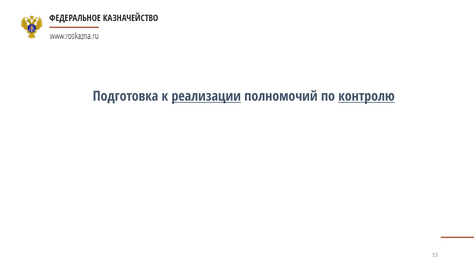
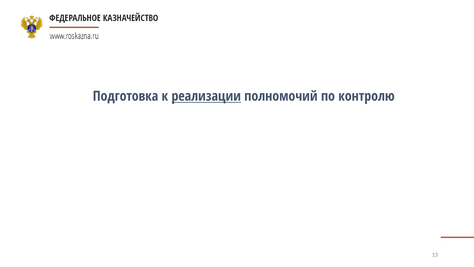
контролю underline: present -> none
